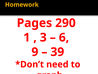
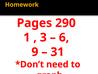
39: 39 -> 31
